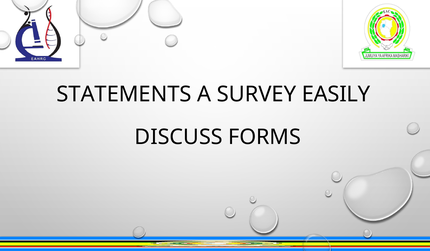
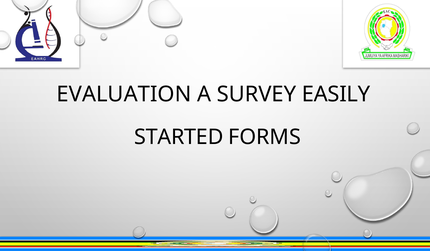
STATEMENTS: STATEMENTS -> EVALUATION
DISCUSS: DISCUSS -> STARTED
